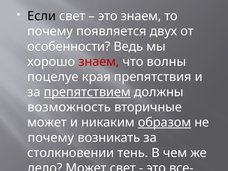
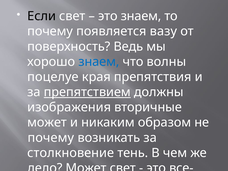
двух: двух -> вазу
особенности: особенности -> поверхность
знаем at (99, 62) colour: red -> blue
возможность: возможность -> изображения
образом underline: present -> none
столкновении: столкновении -> столкновение
